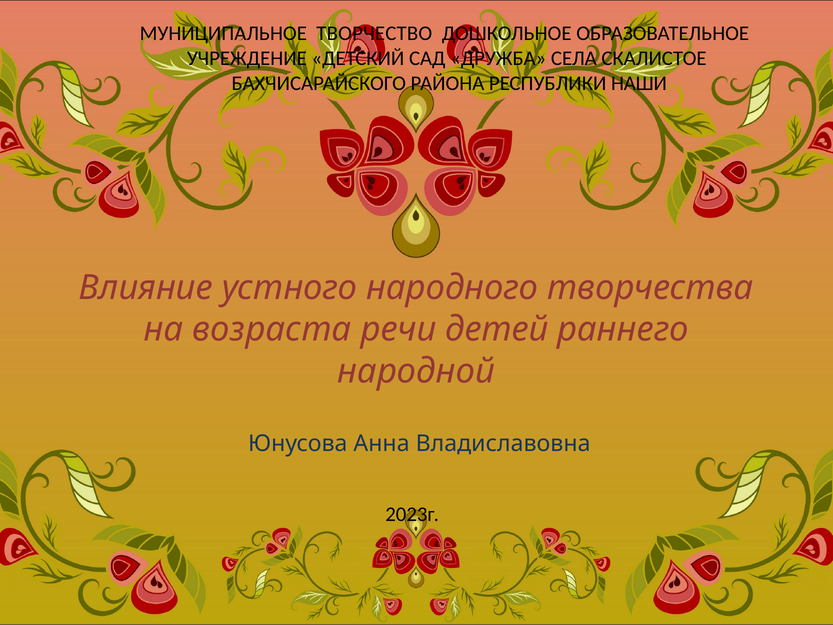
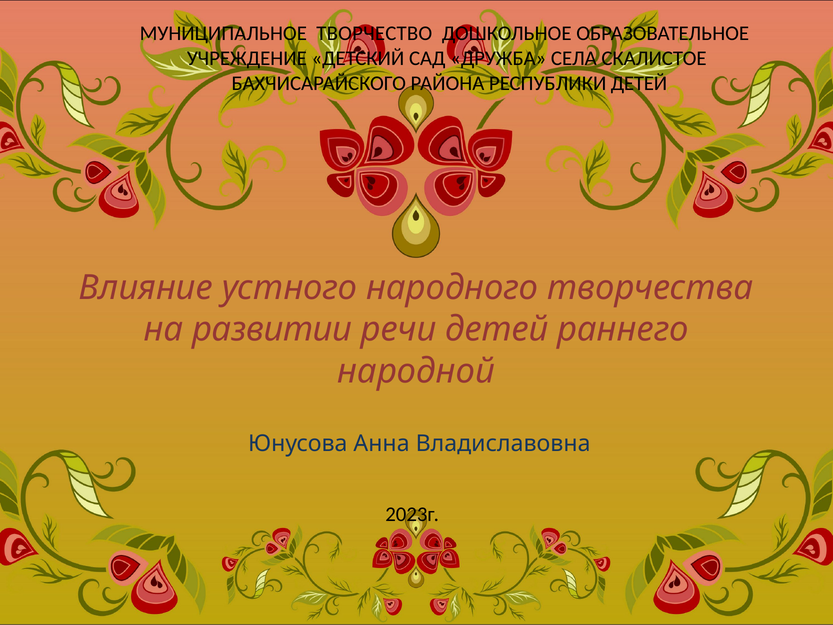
РЕСПУБЛИКИ НАШИ: НАШИ -> ДЕТЕЙ
возраста: возраста -> развитии
